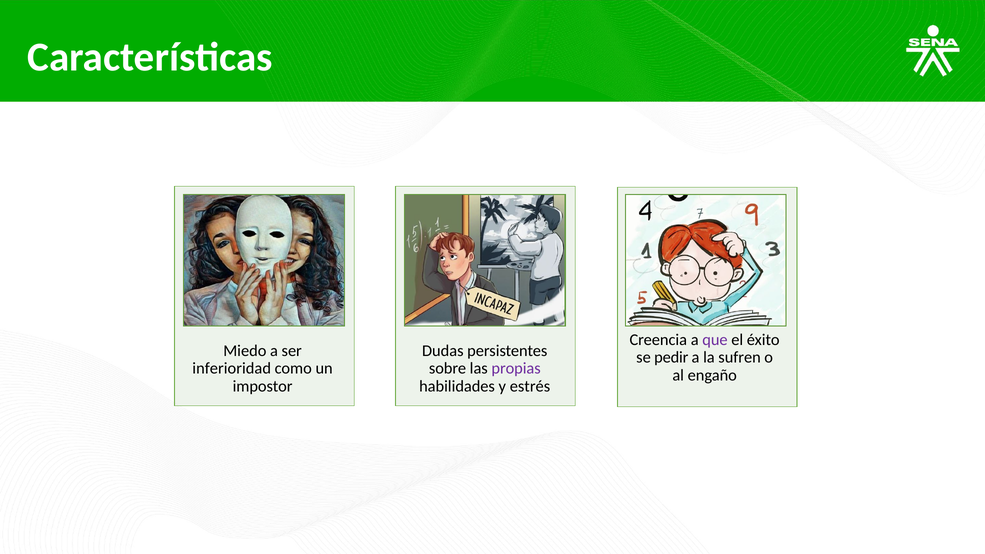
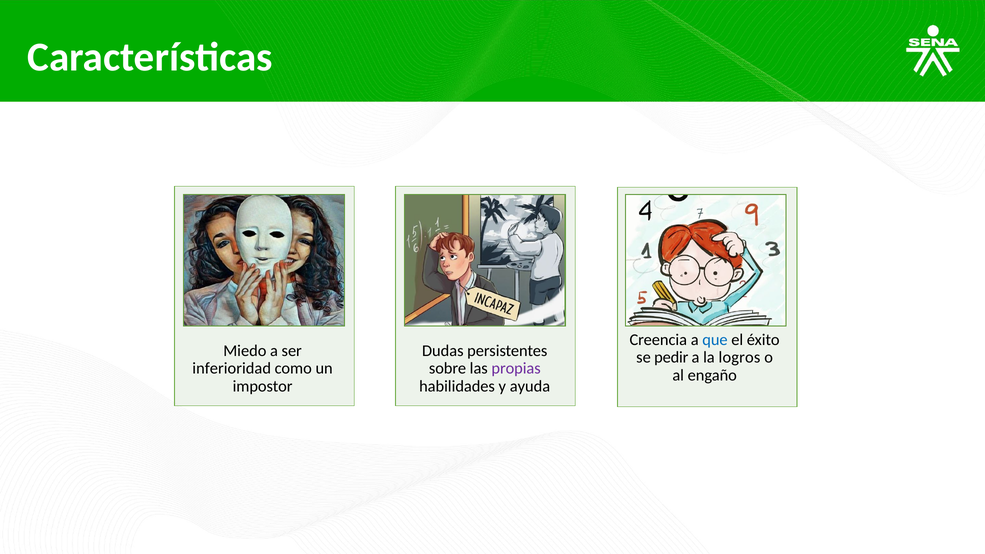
que colour: purple -> blue
sufren: sufren -> logros
estrés: estrés -> ayuda
